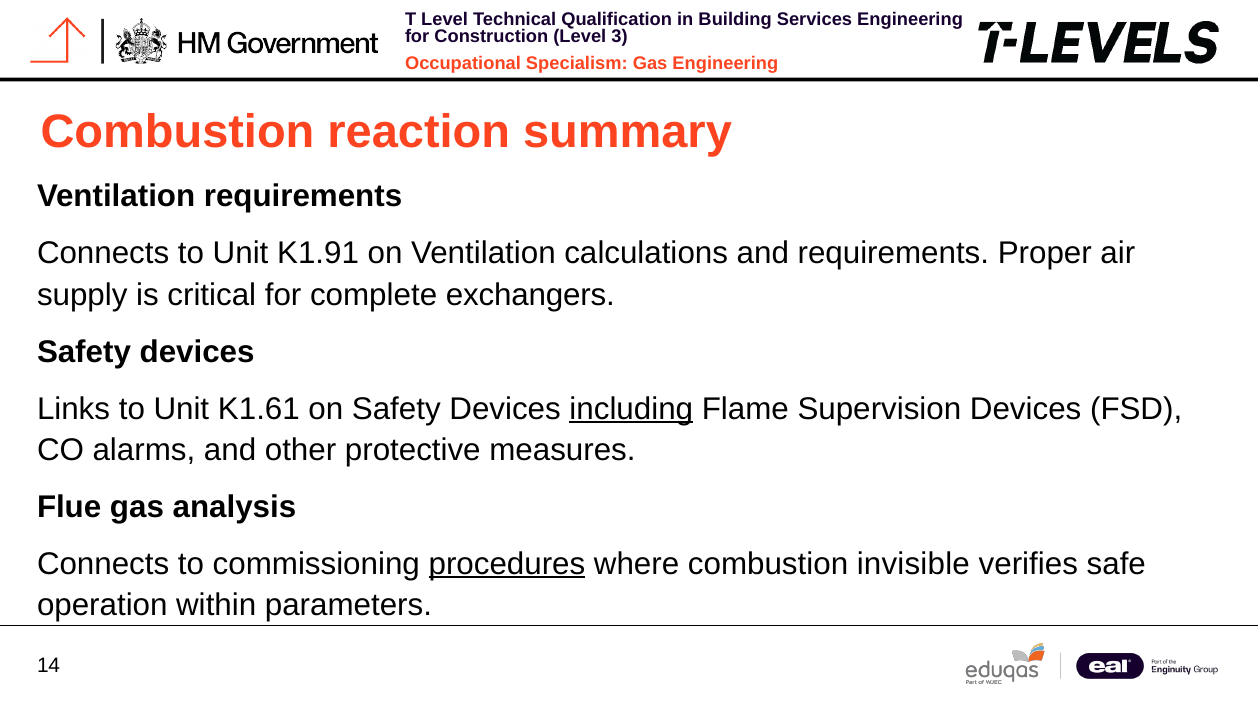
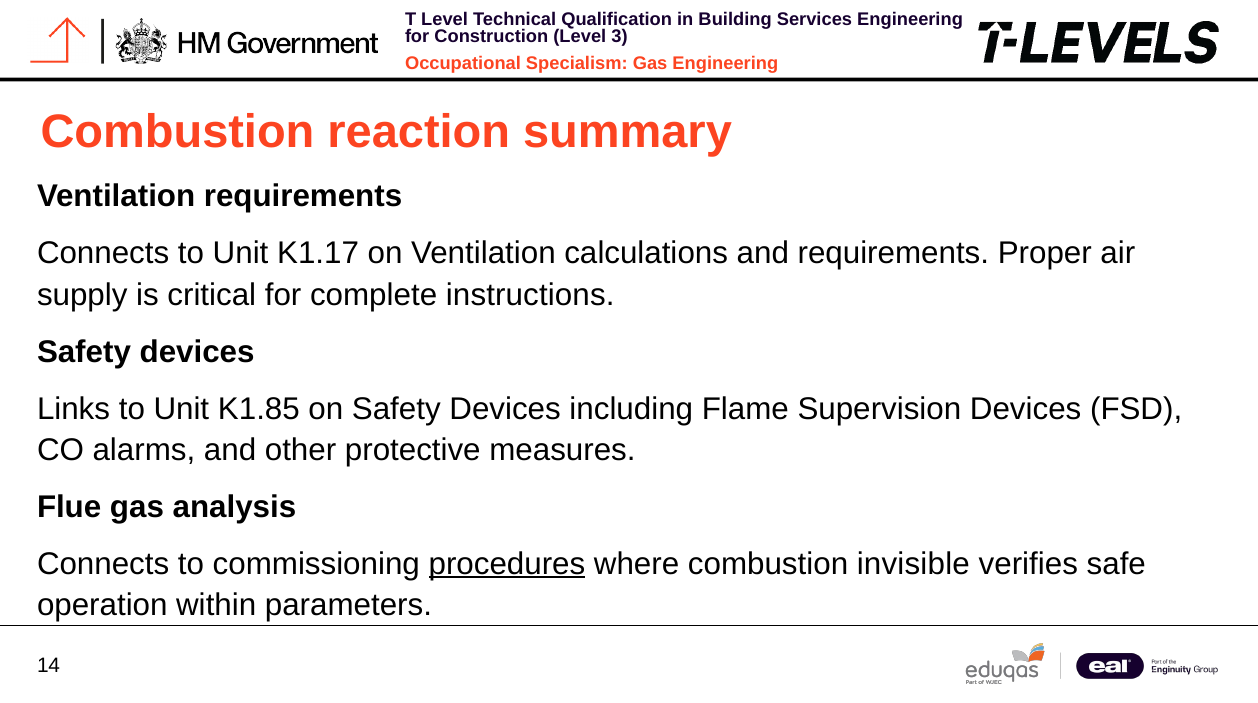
K1.91: K1.91 -> K1.17
exchangers: exchangers -> instructions
K1.61: K1.61 -> K1.85
including underline: present -> none
